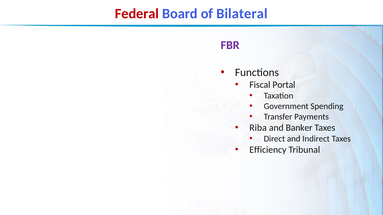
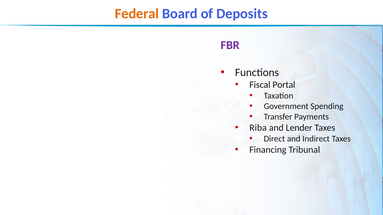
Federal colour: red -> orange
Bilateral: Bilateral -> Deposits
Banker: Banker -> Lender
Efficiency: Efficiency -> Financing
